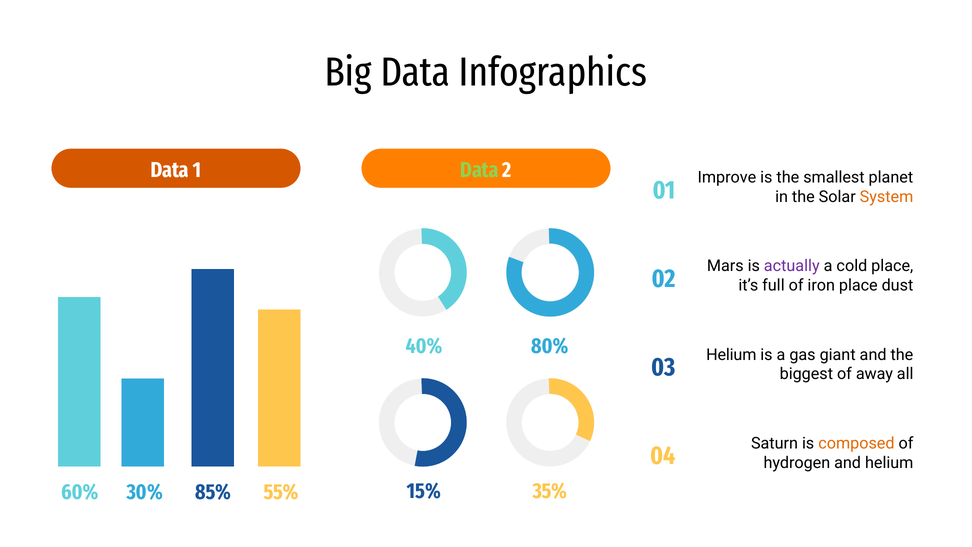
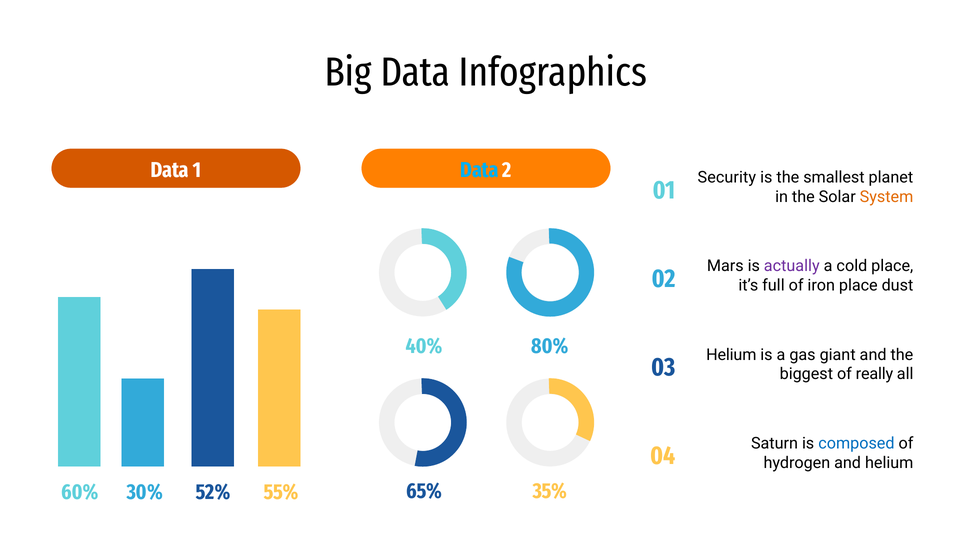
Data at (480, 170) colour: light green -> light blue
Improve: Improve -> Security
away: away -> really
composed colour: orange -> blue
15%: 15% -> 65%
85%: 85% -> 52%
